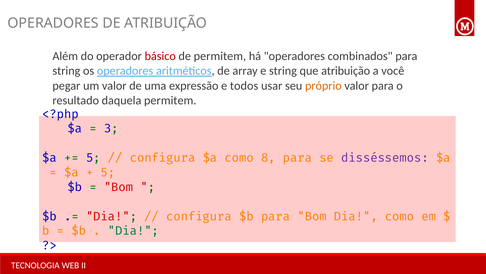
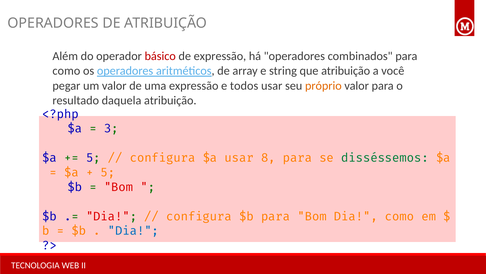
de permitem: permitem -> expressão
string at (66, 71): string -> como
daquela permitem: permitem -> atribuição
$a como: como -> usar
disséssemos colour: purple -> green
Dia at (133, 230) colour: green -> blue
